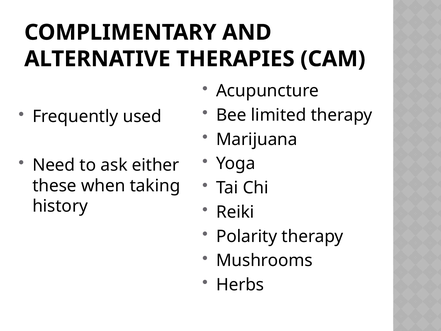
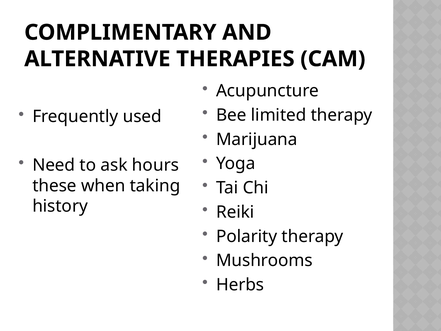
either: either -> hours
